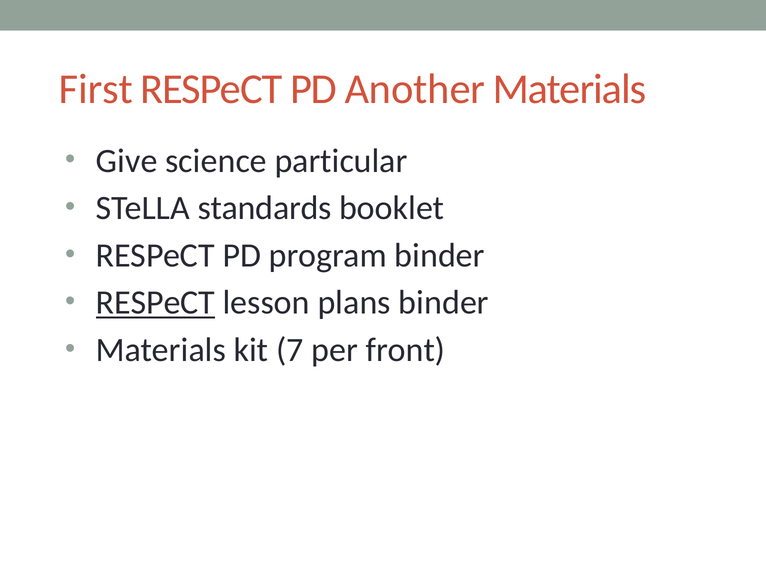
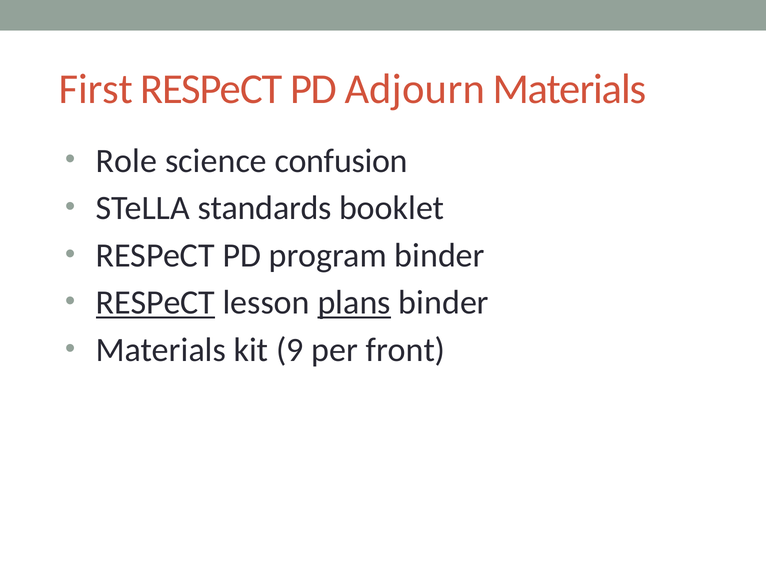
Another: Another -> Adjourn
Give: Give -> Role
particular: particular -> confusion
plans underline: none -> present
7: 7 -> 9
